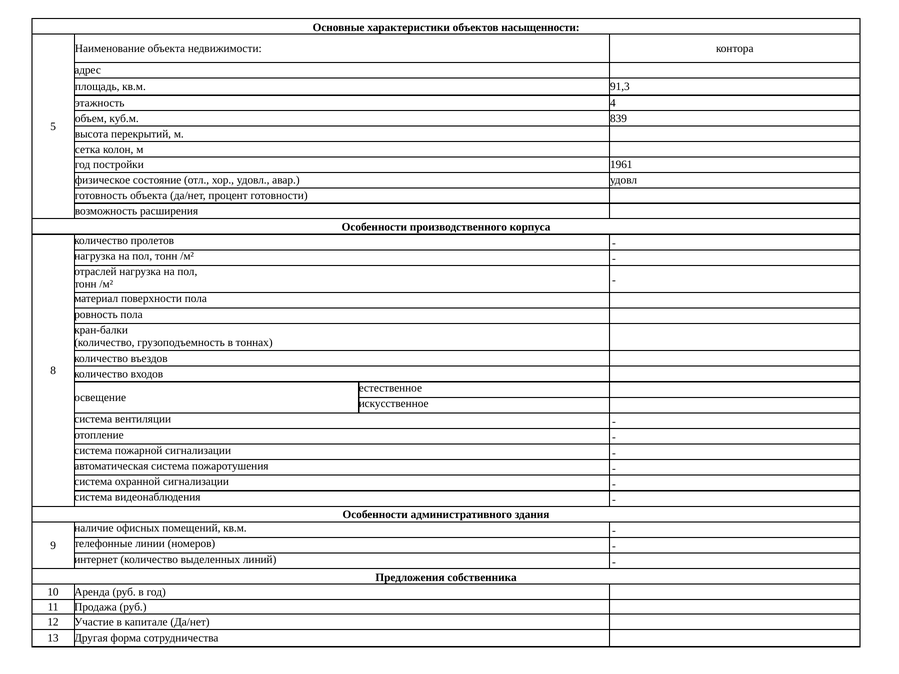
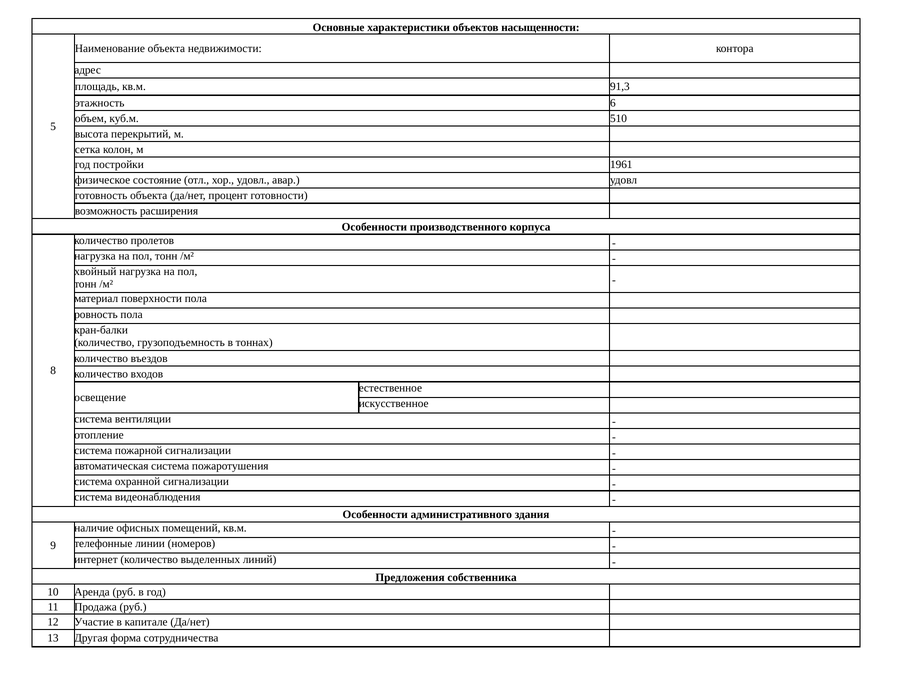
4: 4 -> 6
839: 839 -> 510
отраслей: отраслей -> хвойный
